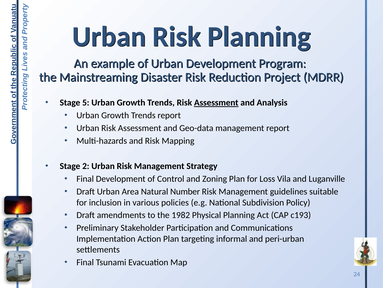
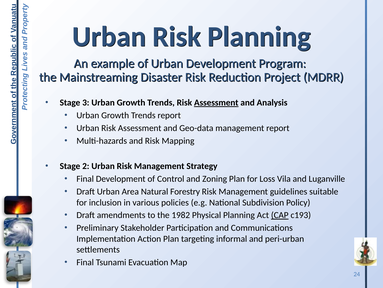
5: 5 -> 3
Number: Number -> Forestry
CAP underline: none -> present
